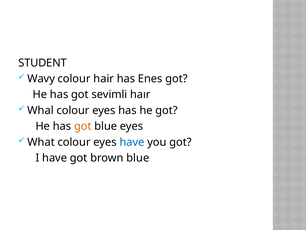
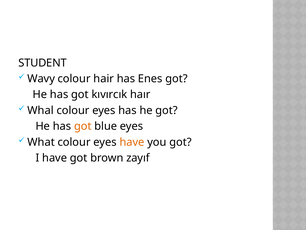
sevimli: sevimli -> kıvırcık
have at (132, 142) colour: blue -> orange
brown blue: blue -> zayıf
